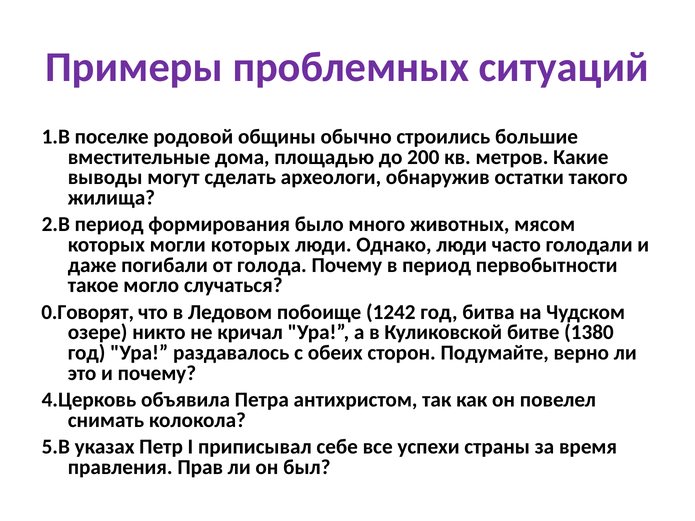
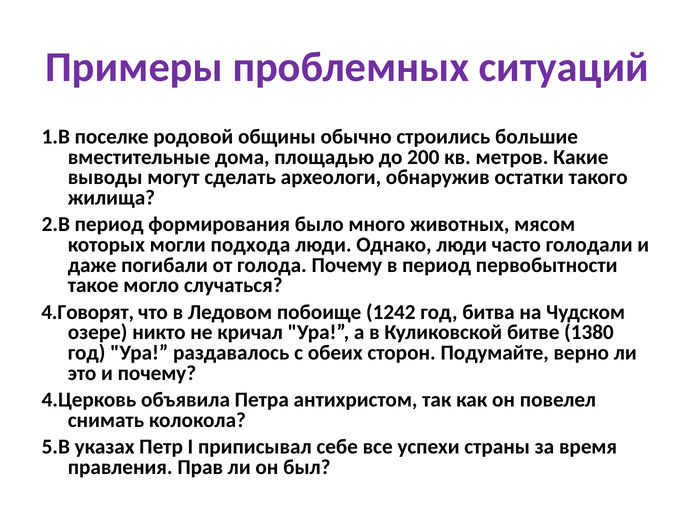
могли которых: которых -> подхода
0.Говорят: 0.Говорят -> 4.Говорят
